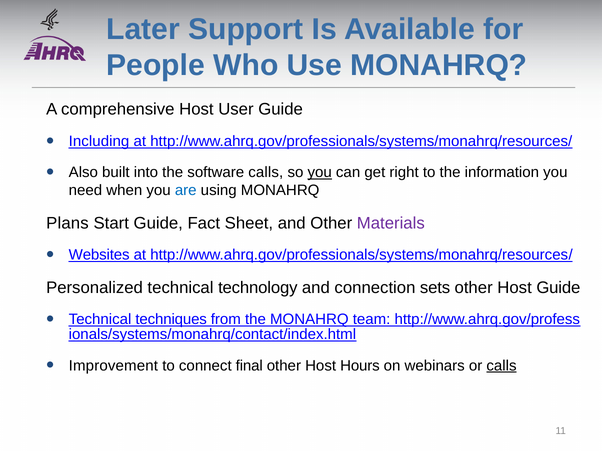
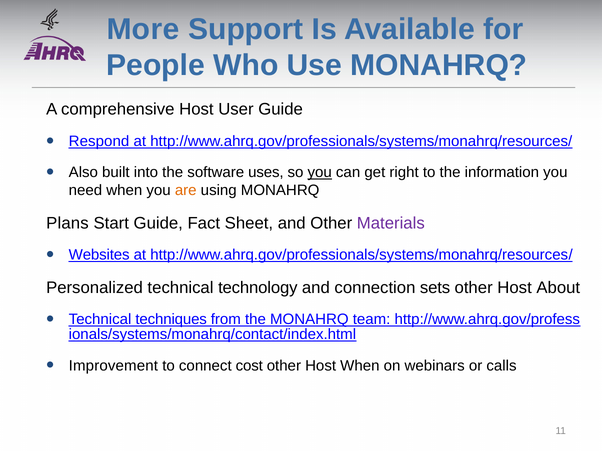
Later: Later -> More
Including: Including -> Respond
software calls: calls -> uses
are colour: blue -> orange
Host Guide: Guide -> About
final: final -> cost
Host Hours: Hours -> When
calls at (501, 366) underline: present -> none
